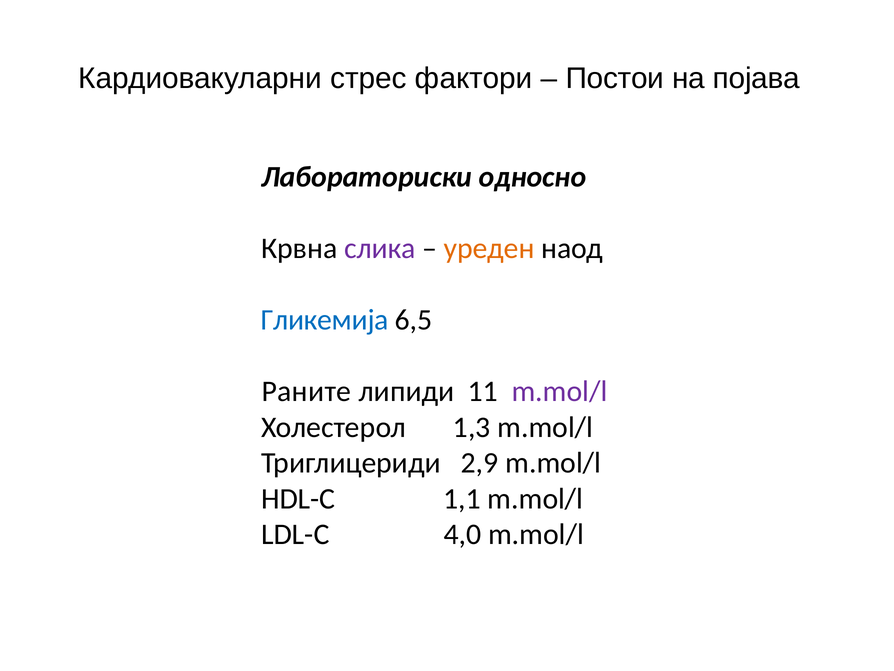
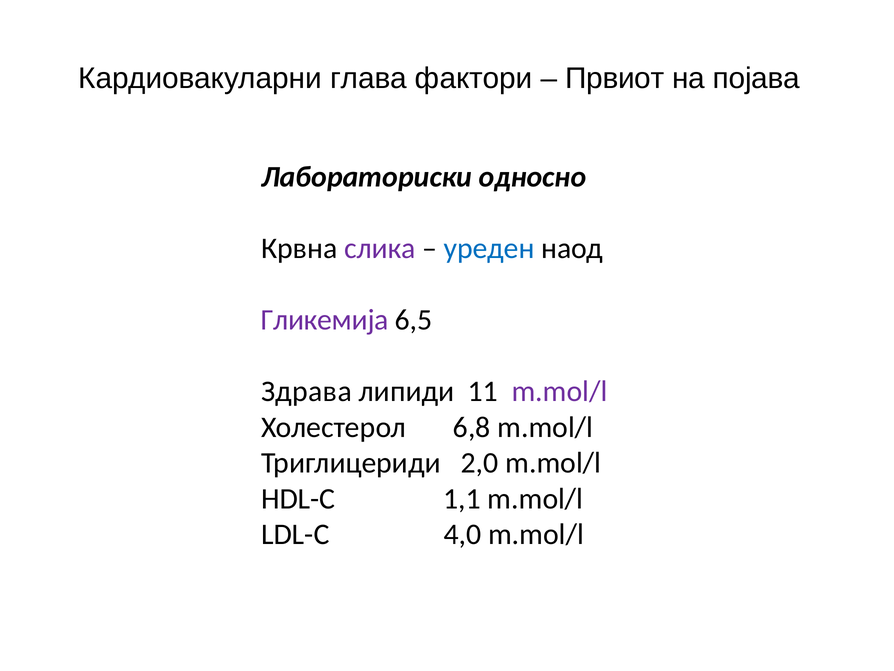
стрес: стрес -> глава
Постои: Постои -> Првиот
уреден colour: orange -> blue
Гликемија colour: blue -> purple
Раните: Раните -> Здрава
1,3: 1,3 -> 6,8
2,9: 2,9 -> 2,0
